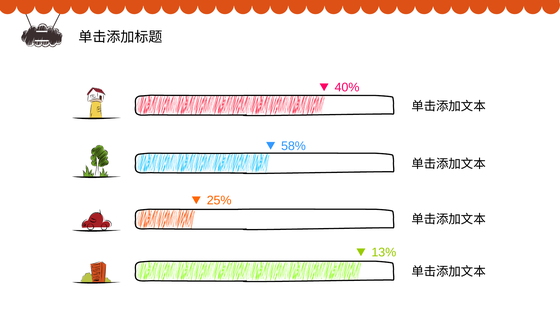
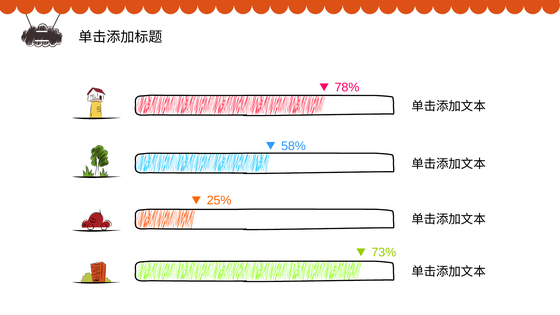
40%: 40% -> 78%
13%: 13% -> 73%
